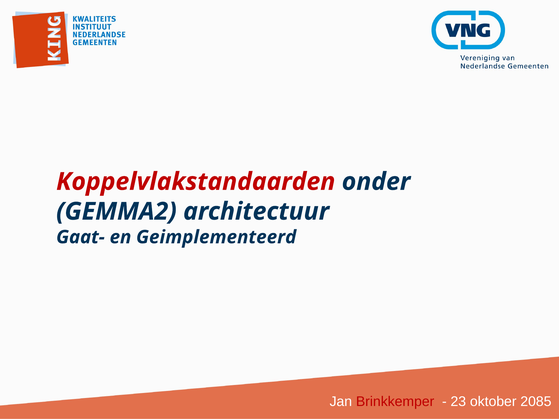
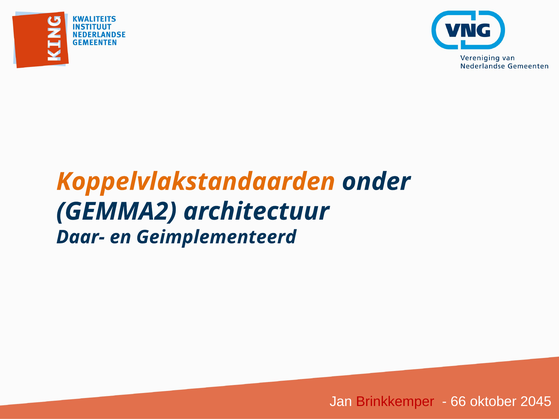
Koppelvlakstandaarden colour: red -> orange
Gaat-: Gaat- -> Daar-
23: 23 -> 66
2085: 2085 -> 2045
